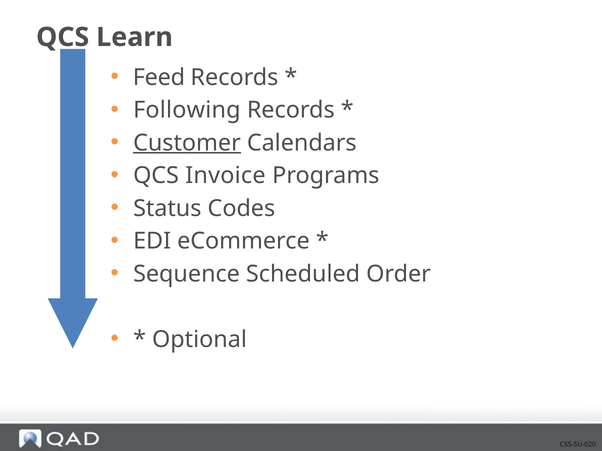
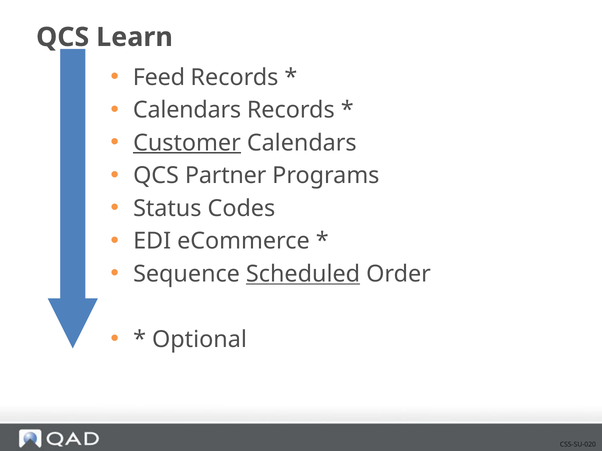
Following at (187, 110): Following -> Calendars
Invoice: Invoice -> Partner
Scheduled underline: none -> present
